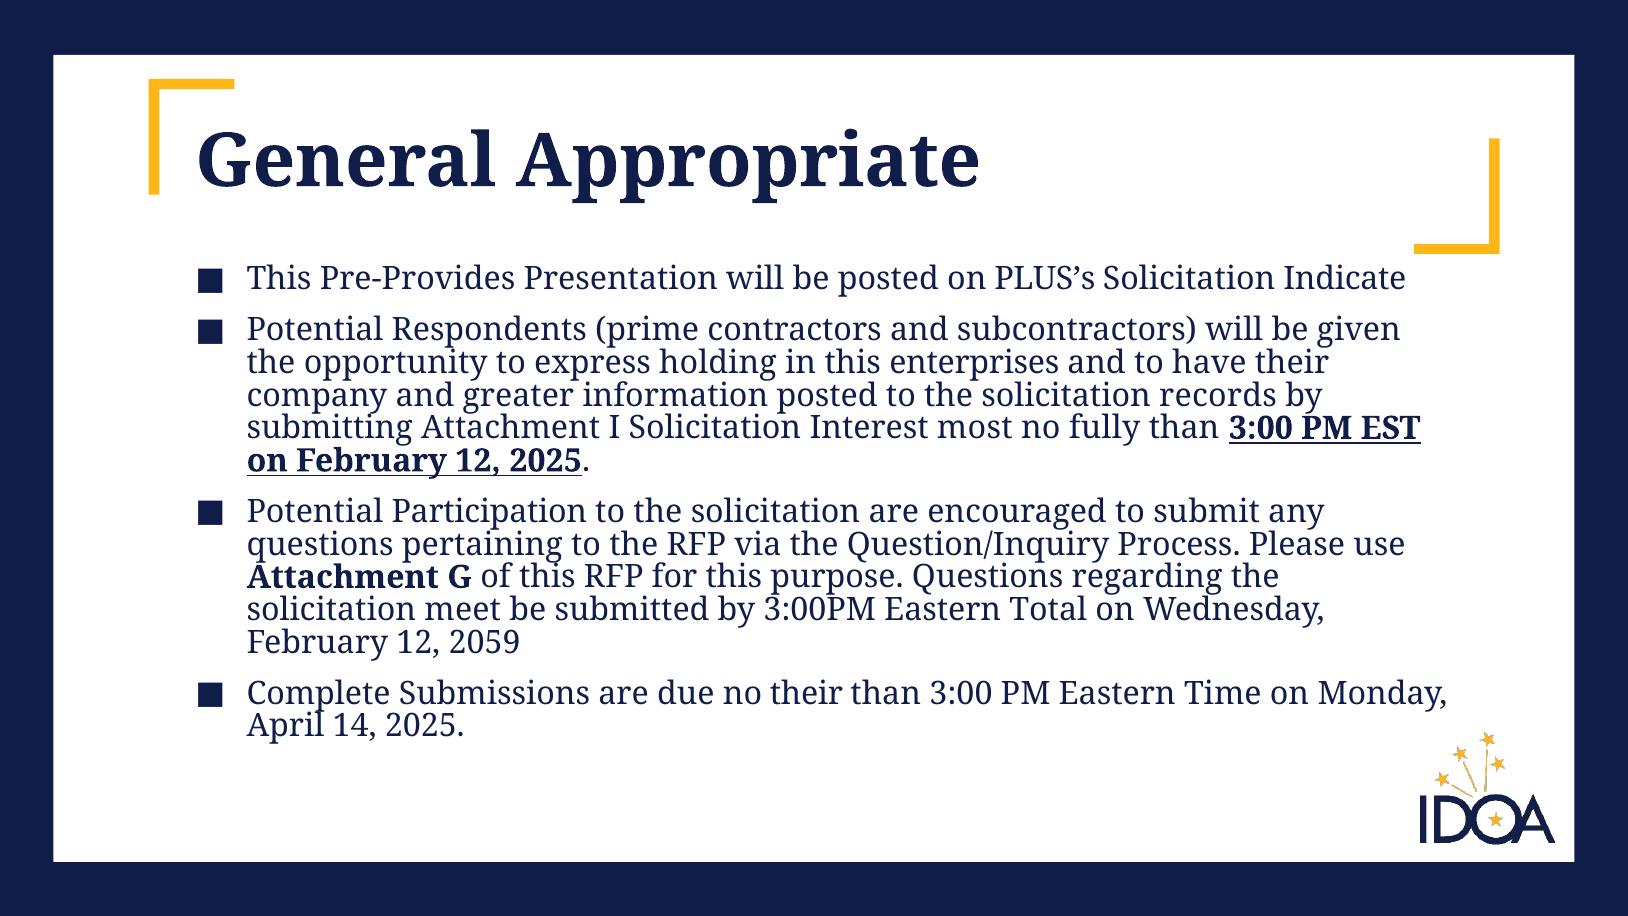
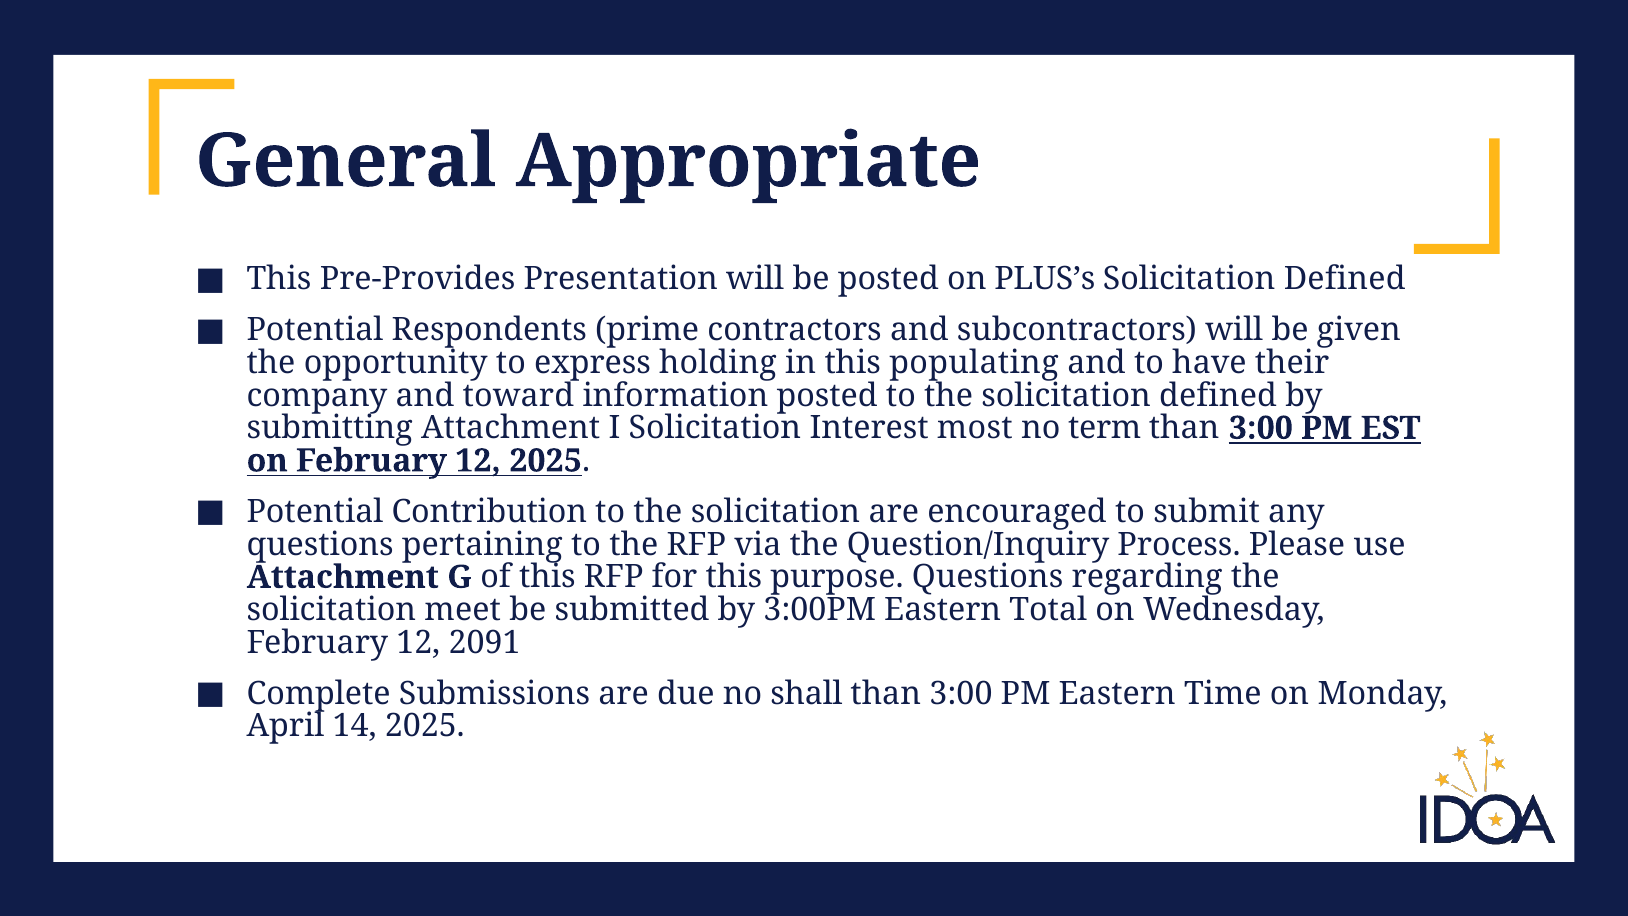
Indicate at (1345, 279): Indicate -> Defined
enterprises: enterprises -> populating
greater: greater -> toward
the solicitation records: records -> defined
fully: fully -> term
Participation: Participation -> Contribution
2059: 2059 -> 2091
no their: their -> shall
